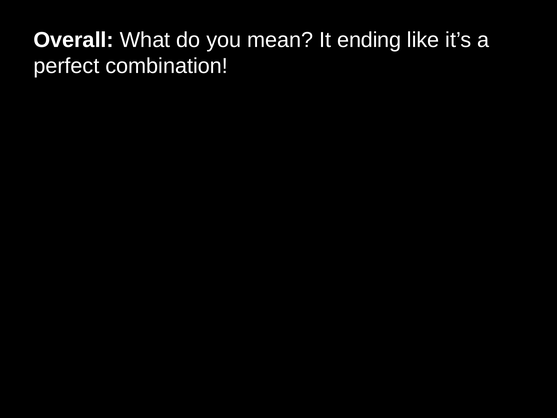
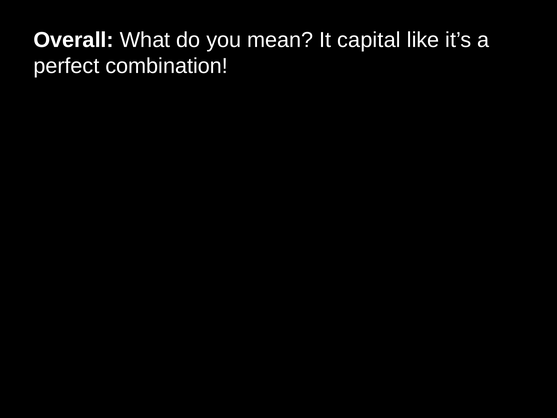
ending: ending -> capital
